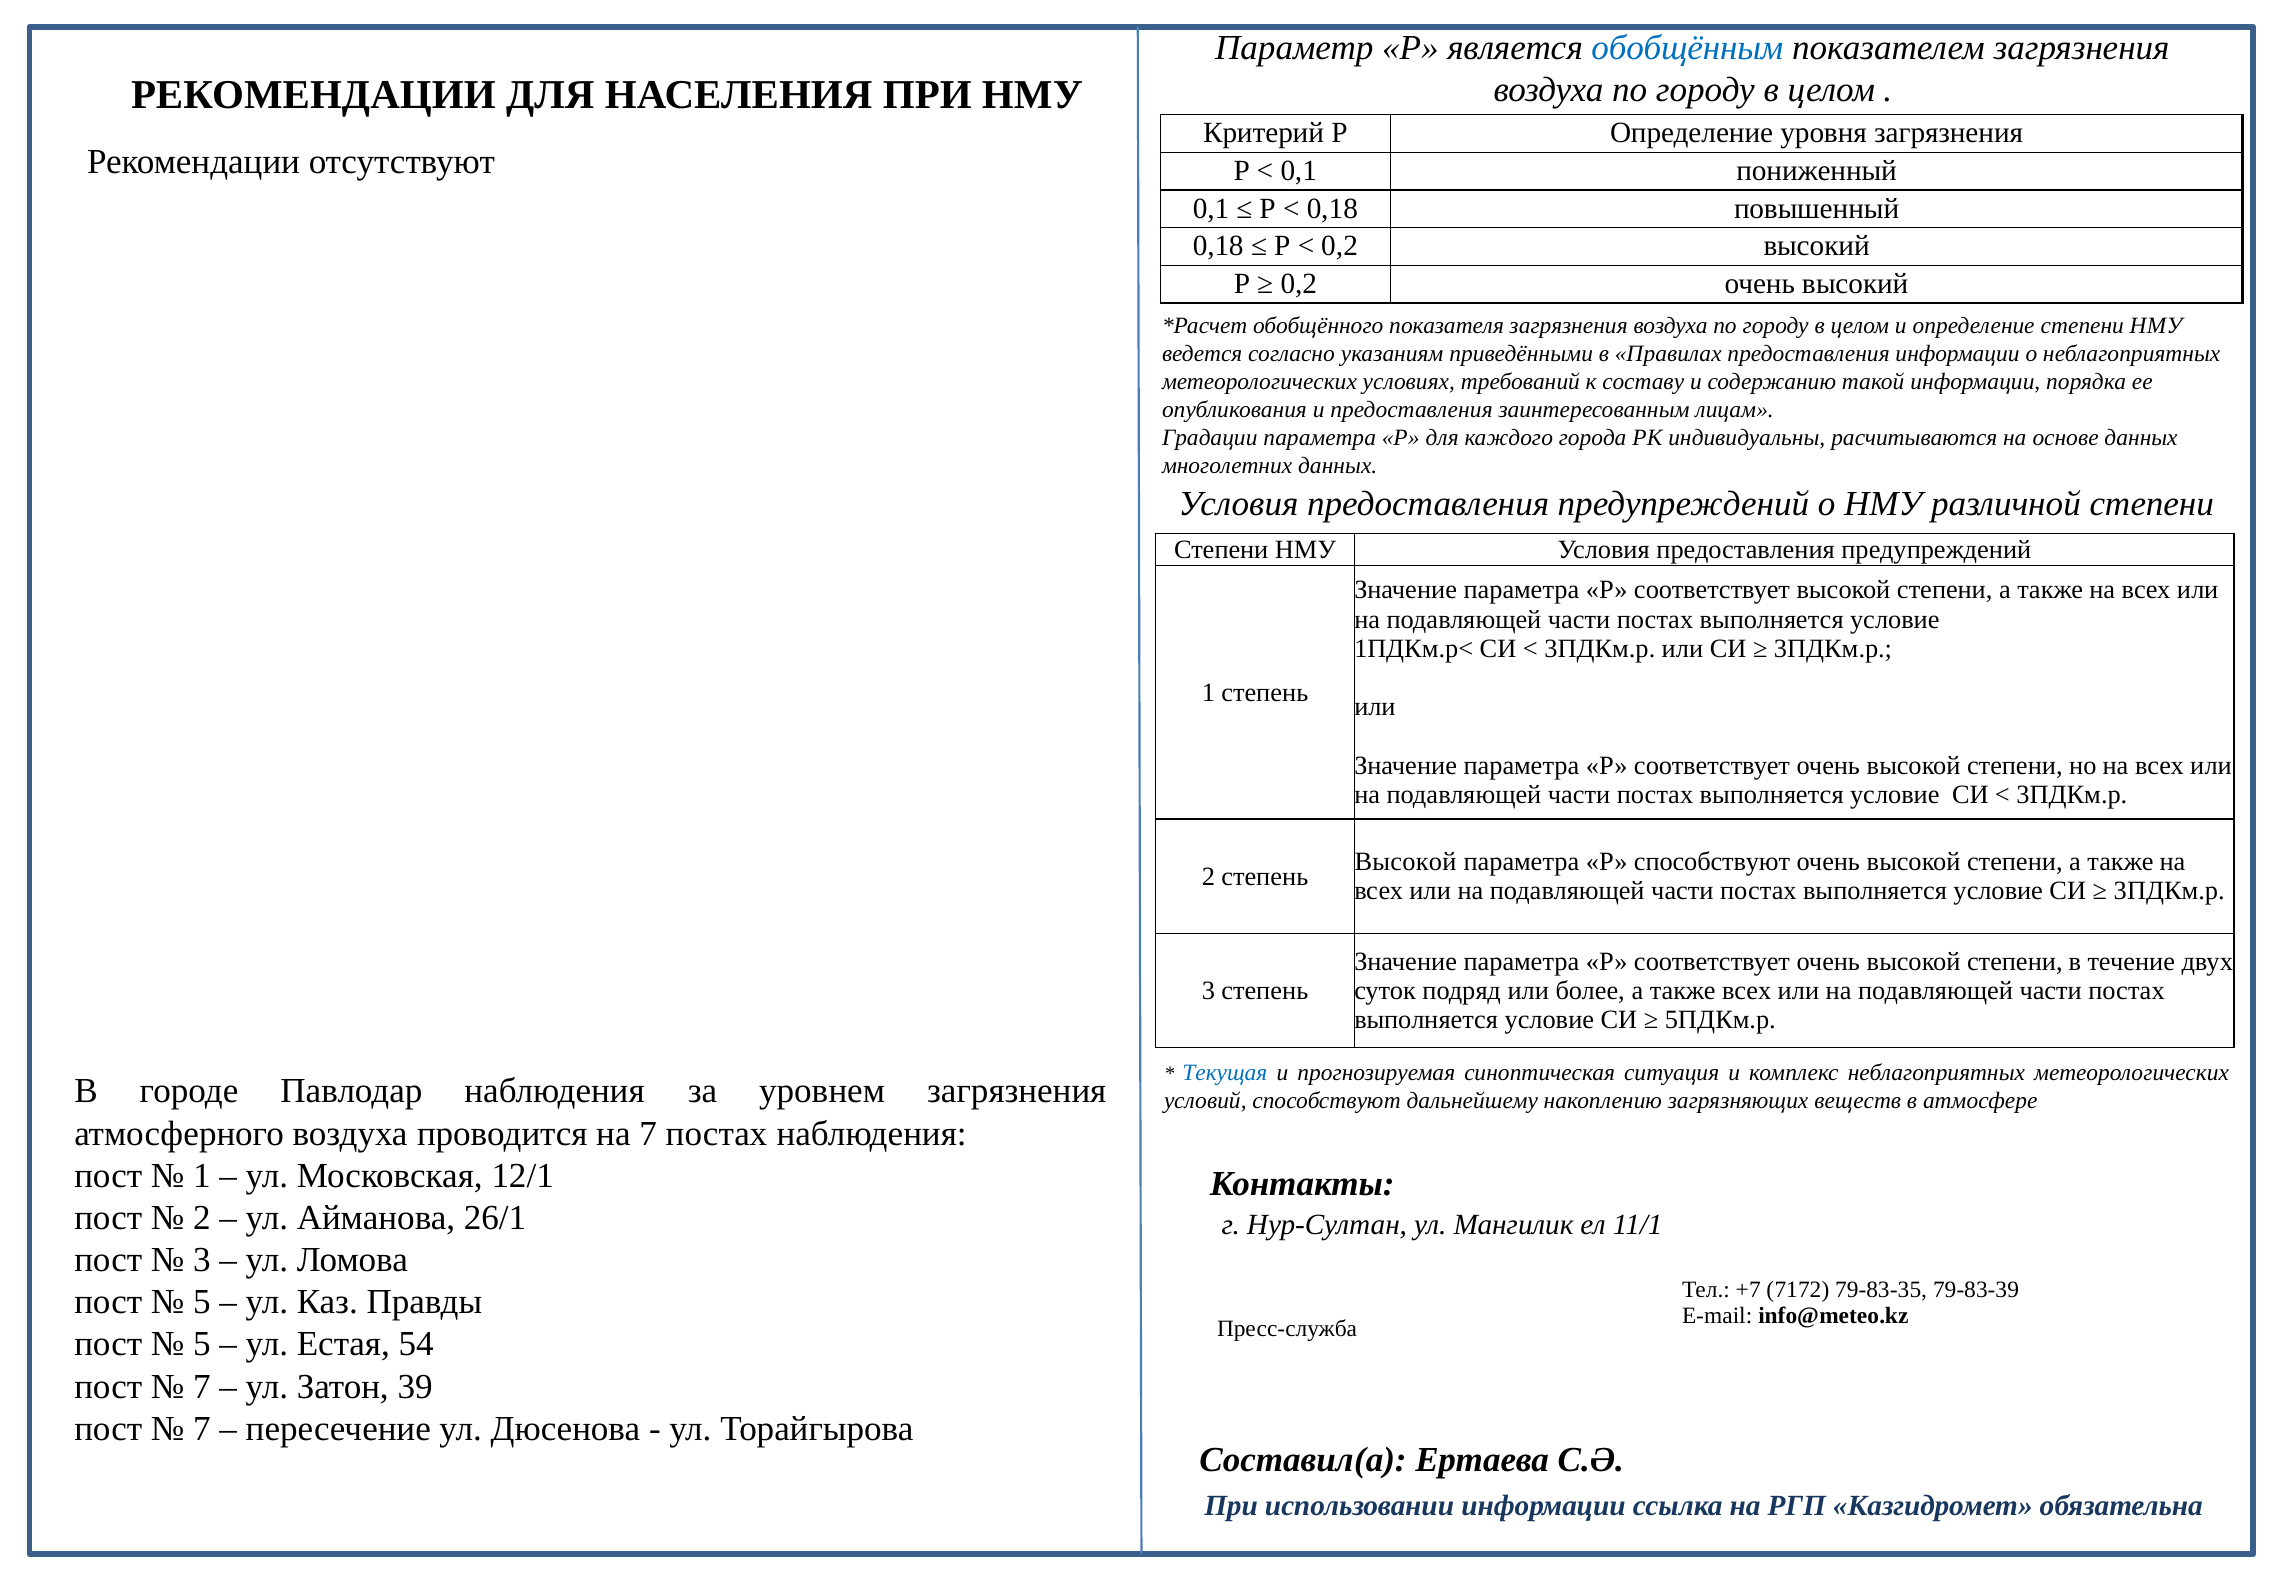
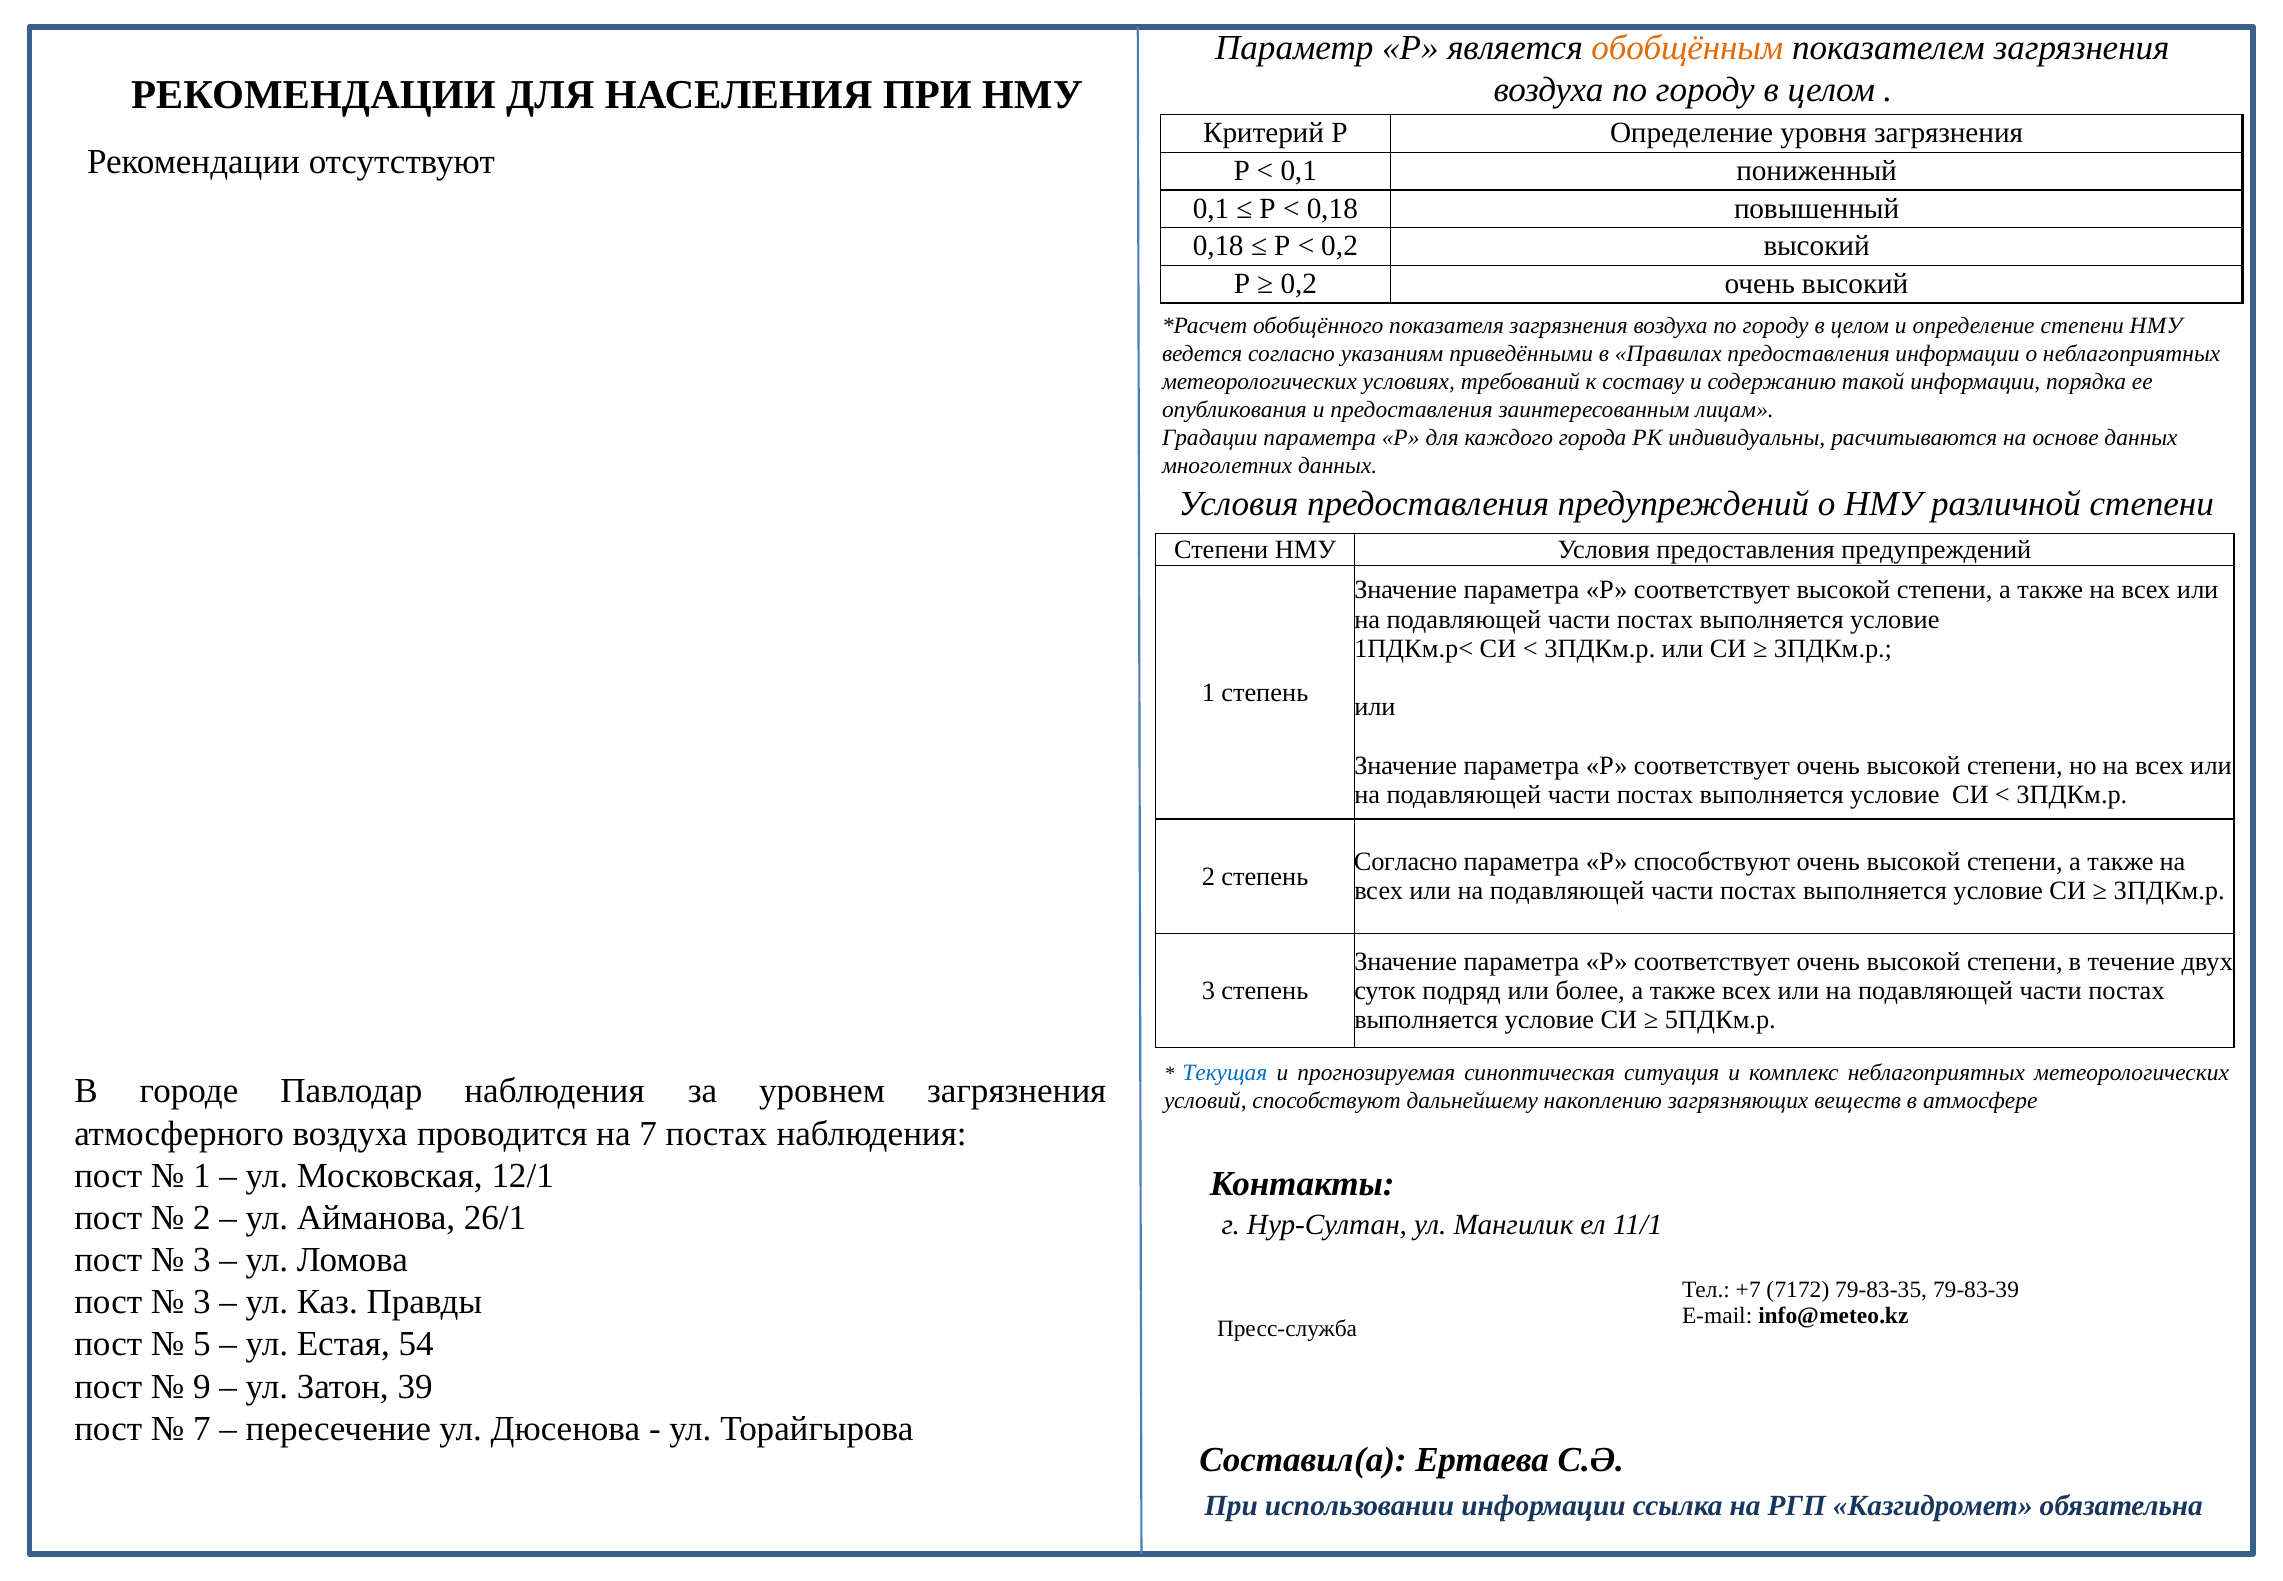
обобщённым colour: blue -> orange
Высокой at (1405, 862): Высокой -> Согласно
5 at (202, 1302): 5 -> 3
7 at (202, 1386): 7 -> 9
